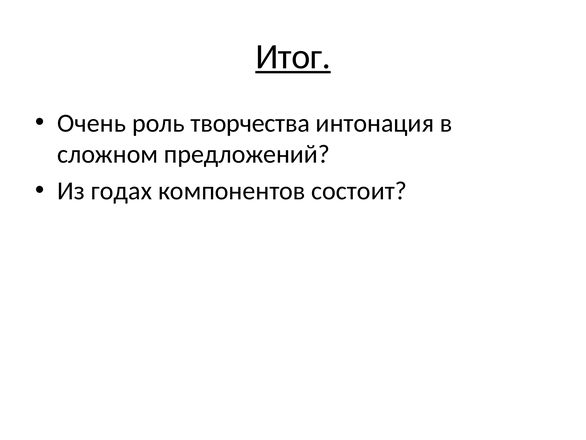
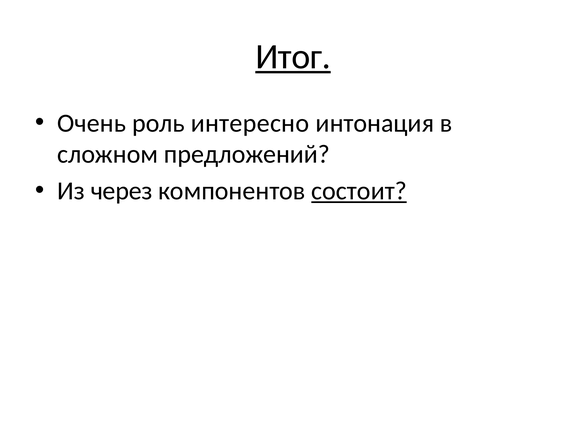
творчества: творчества -> интересно
годах: годах -> через
состоит underline: none -> present
